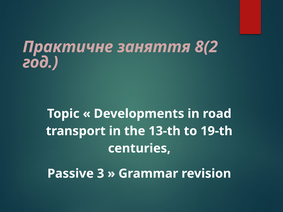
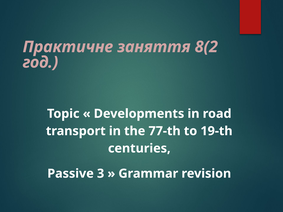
13-th: 13-th -> 77-th
